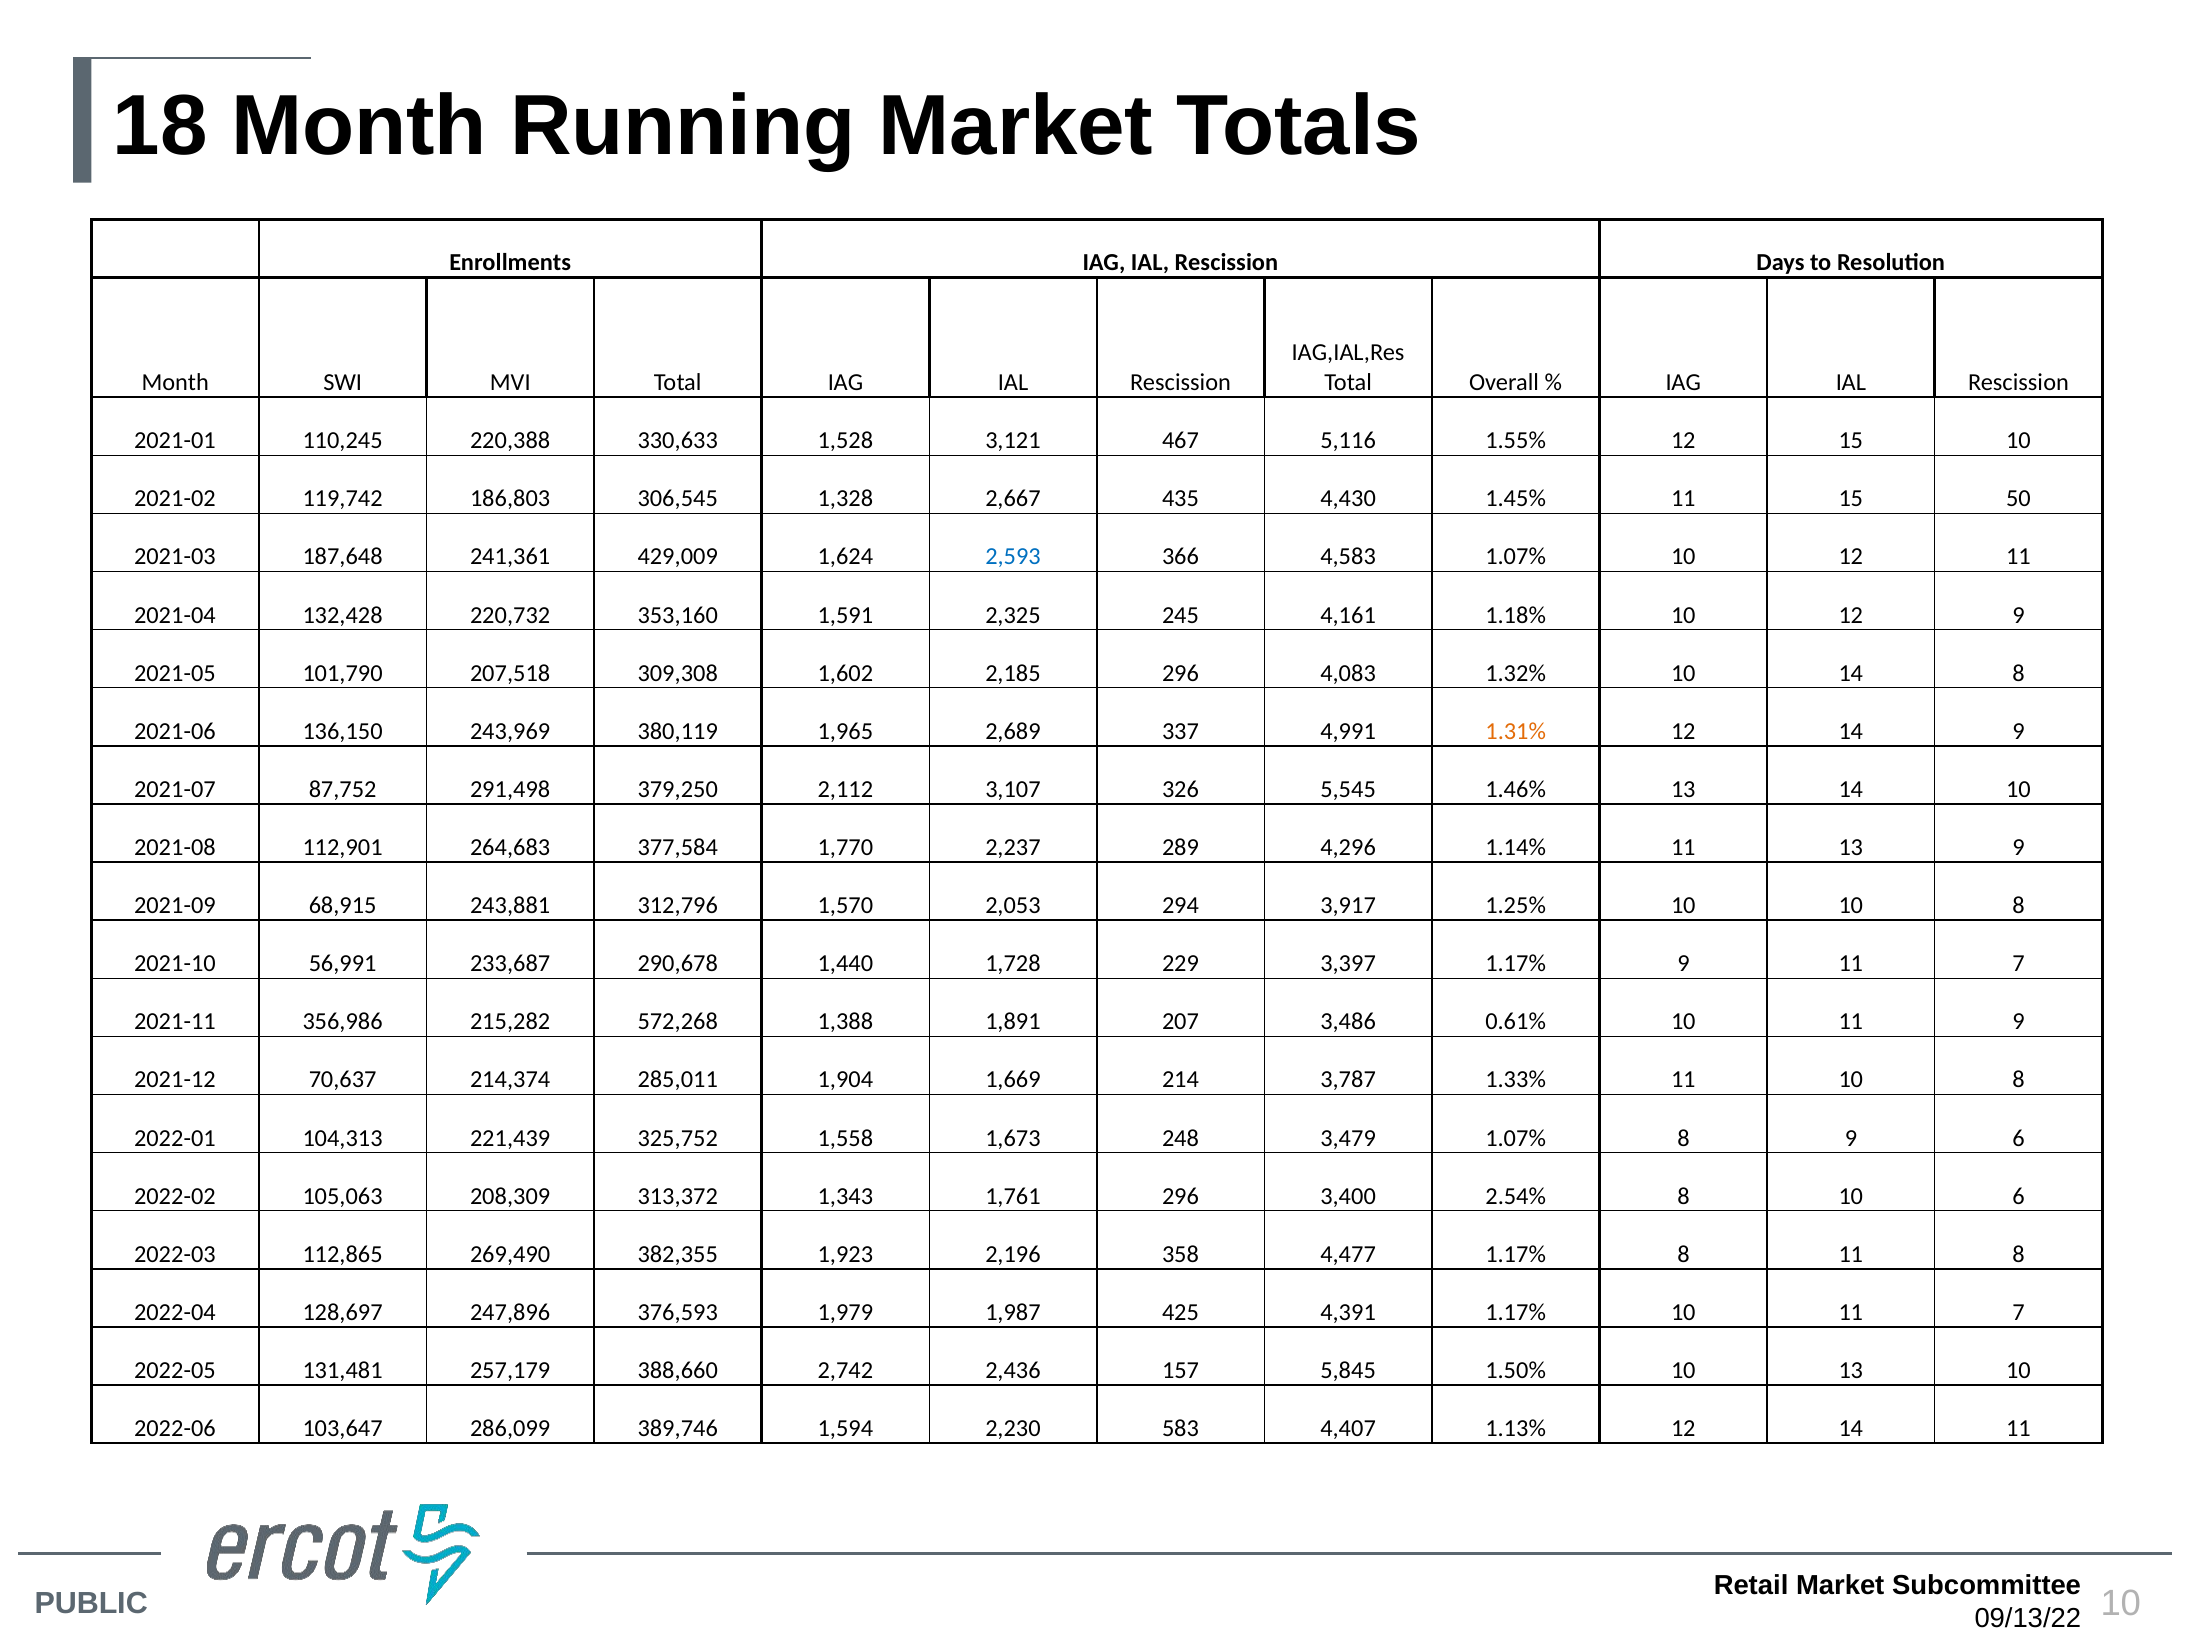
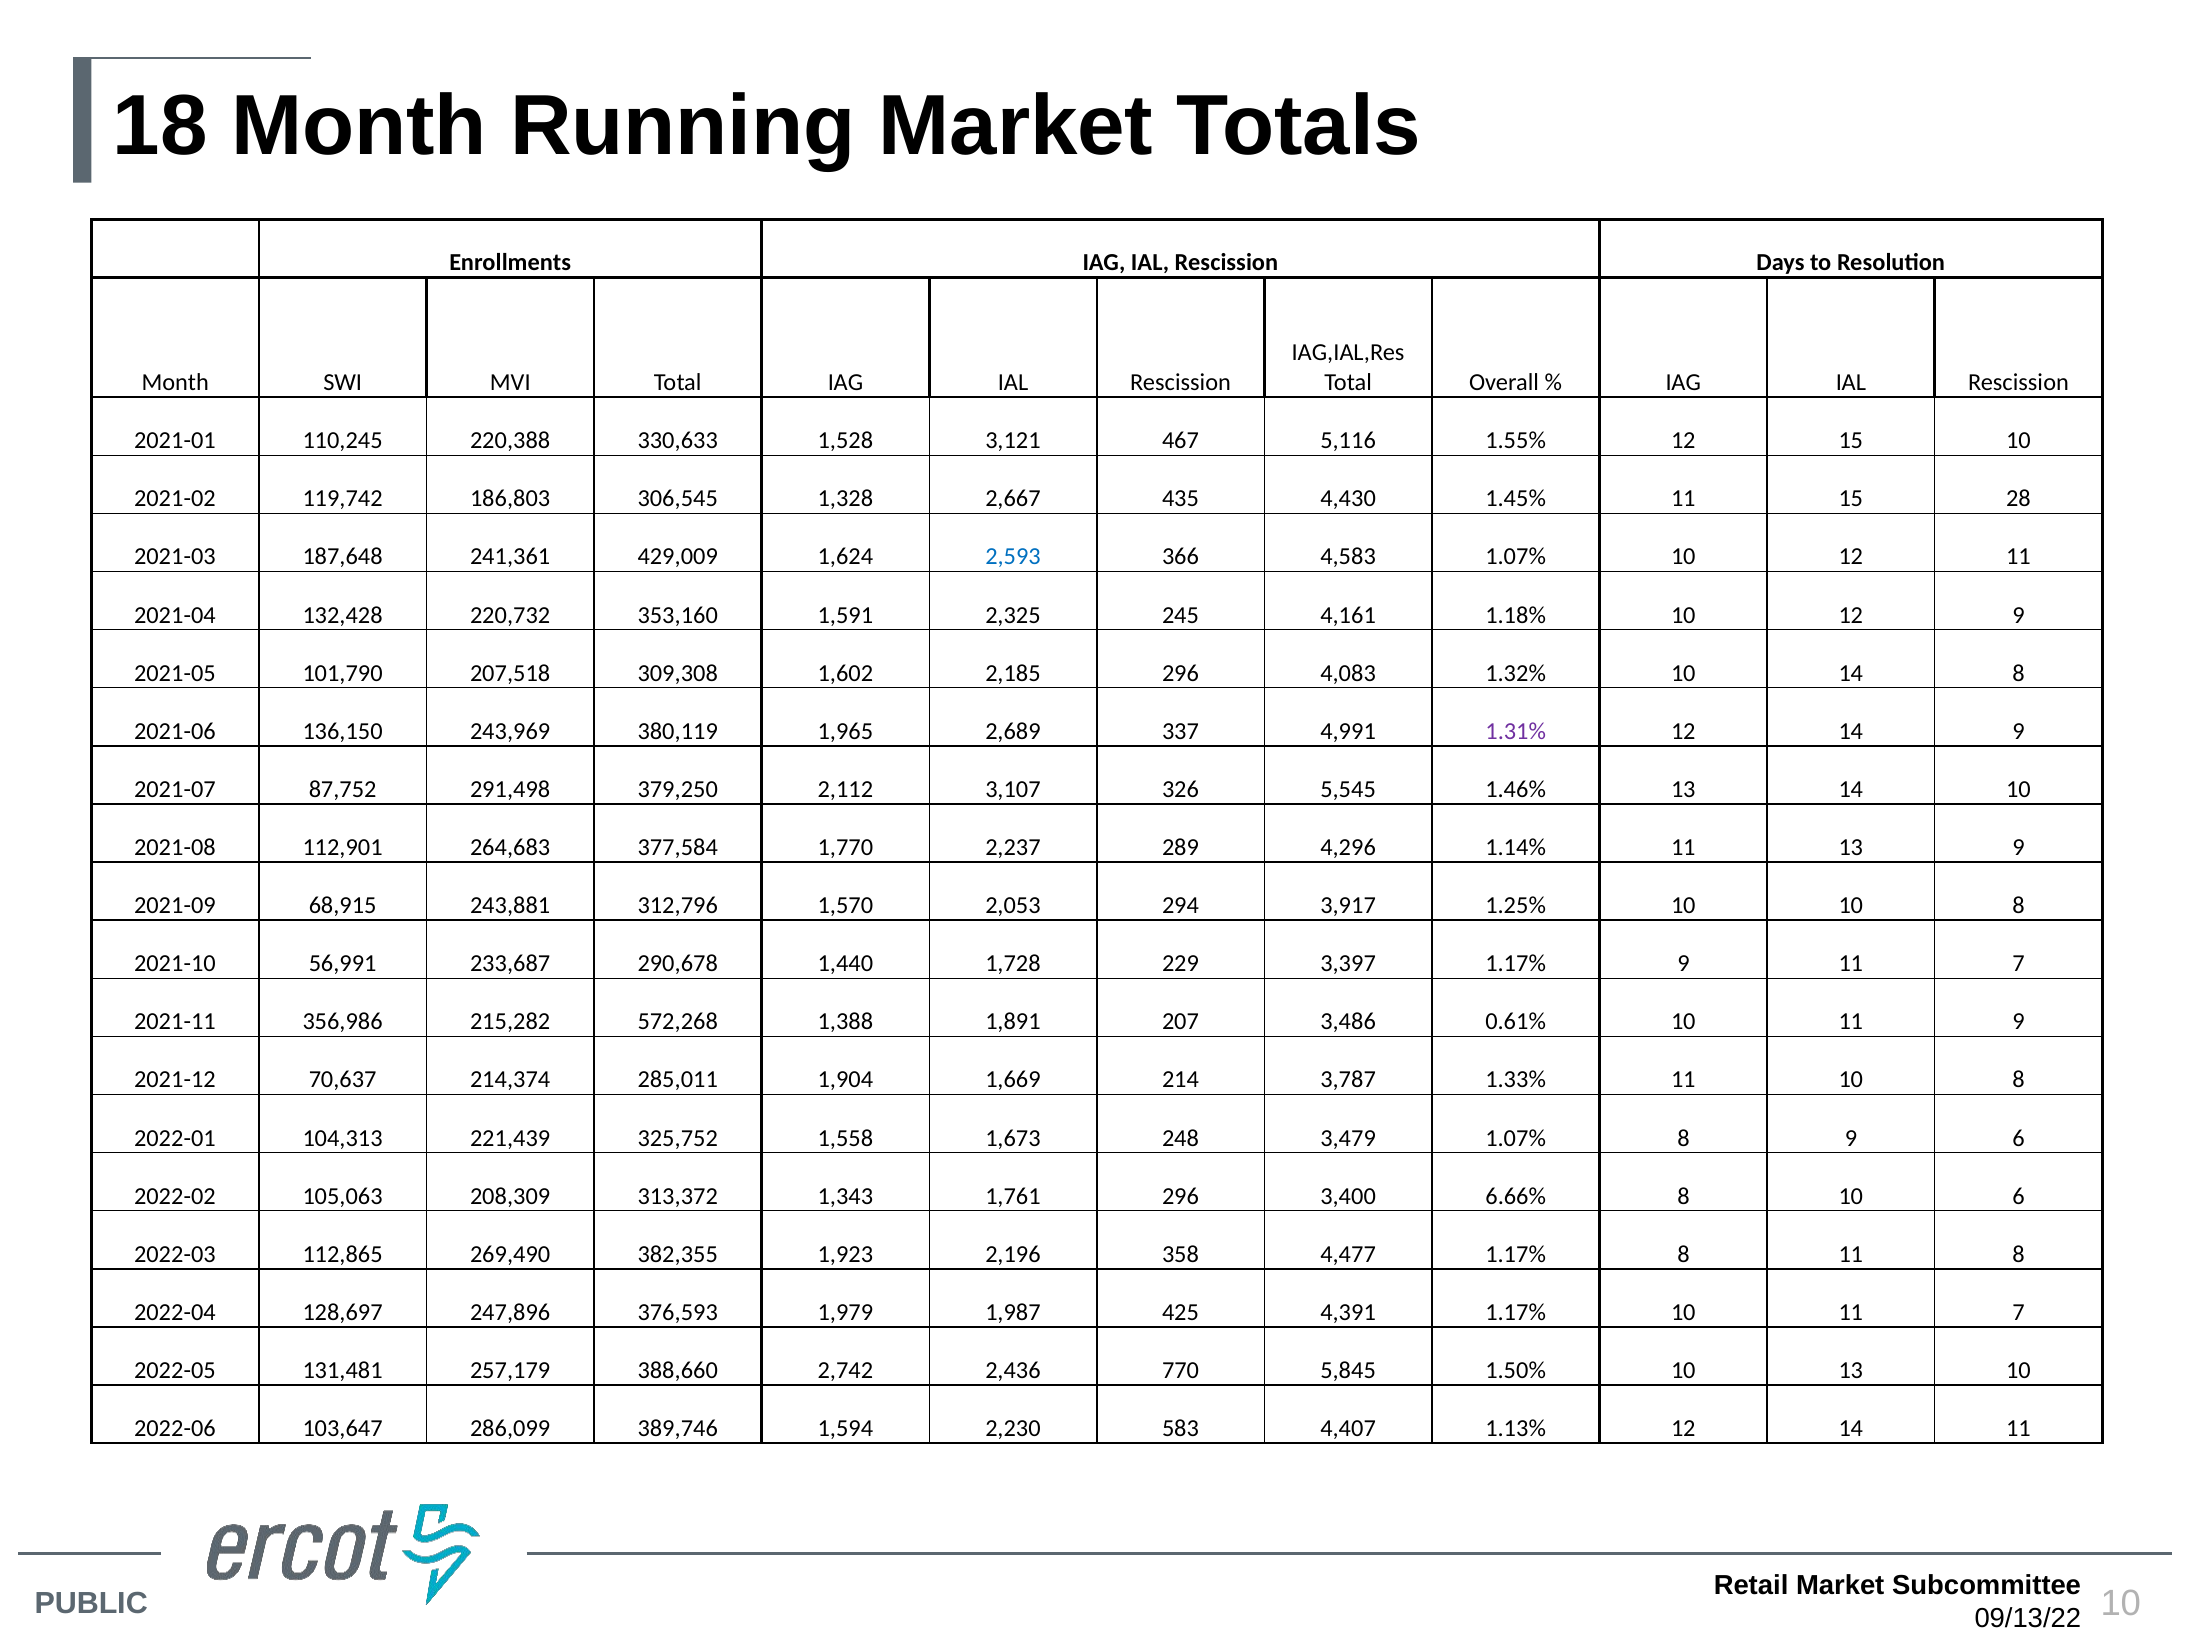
50: 50 -> 28
1.31% colour: orange -> purple
2.54%: 2.54% -> 6.66%
157: 157 -> 770
